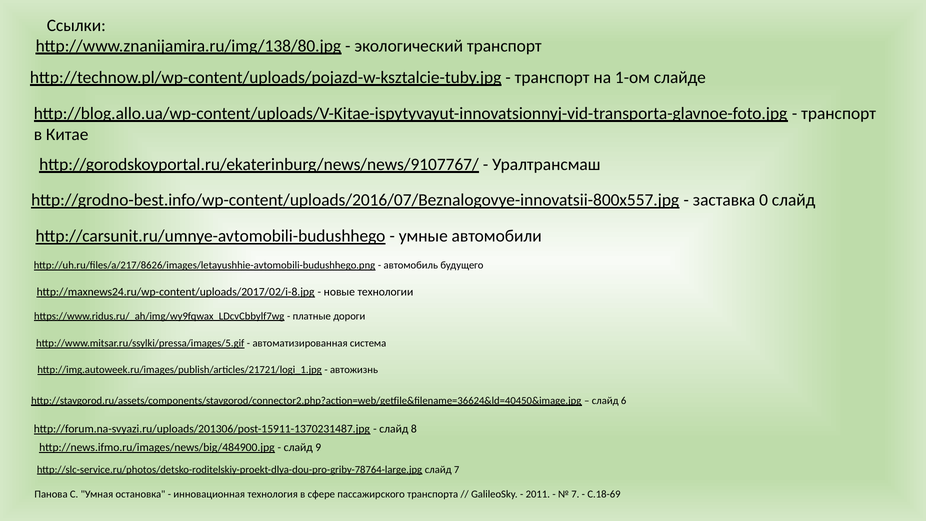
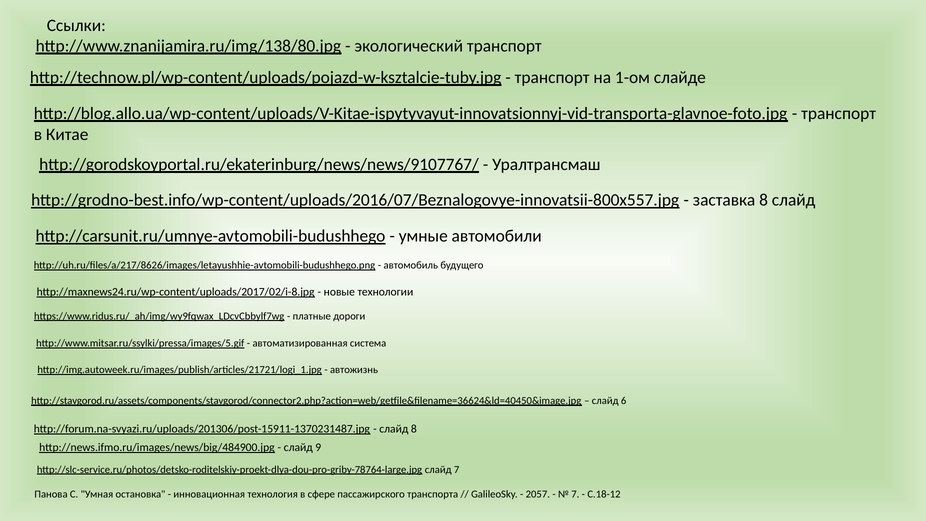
заставка 0: 0 -> 8
2011: 2011 -> 2057
С.18-69: С.18-69 -> С.18-12
